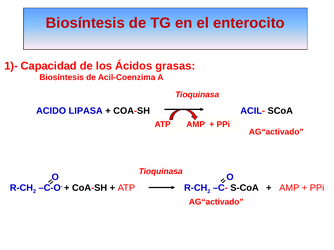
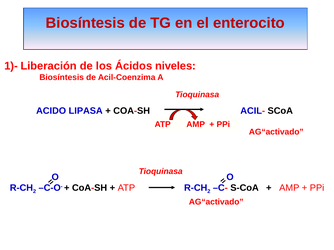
Capacidad: Capacidad -> Liberación
grasas: grasas -> niveles
